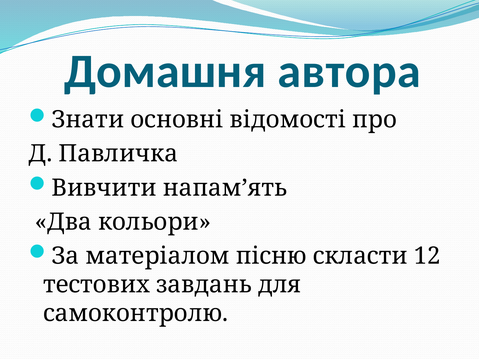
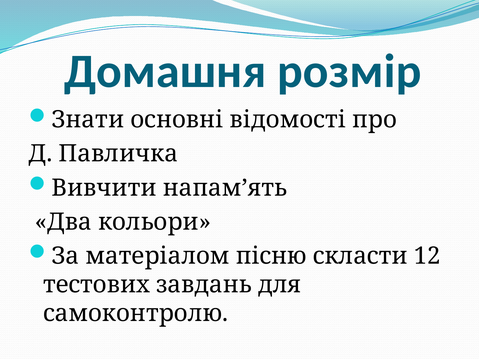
автора: автора -> розмір
